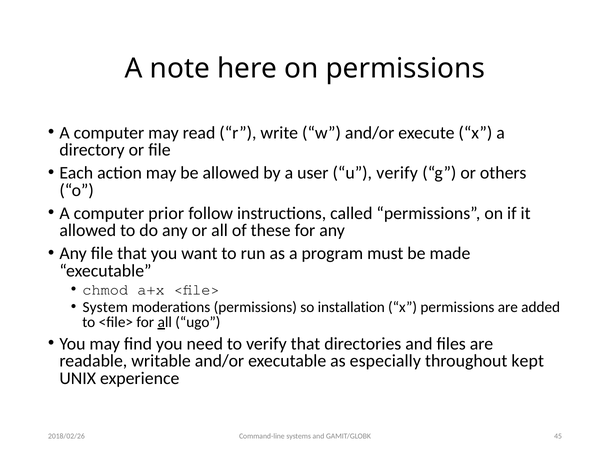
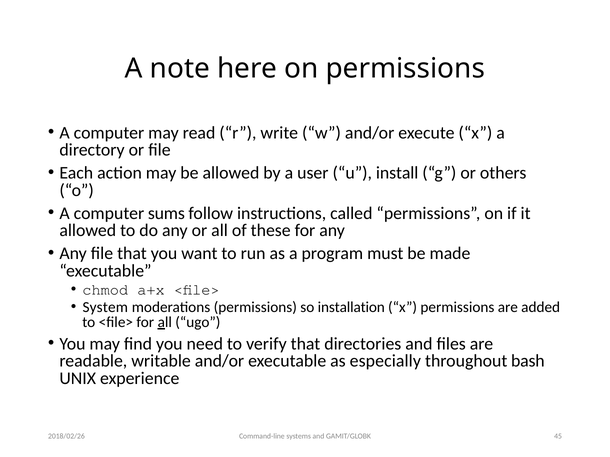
u verify: verify -> install
prior: prior -> sums
kept: kept -> bash
